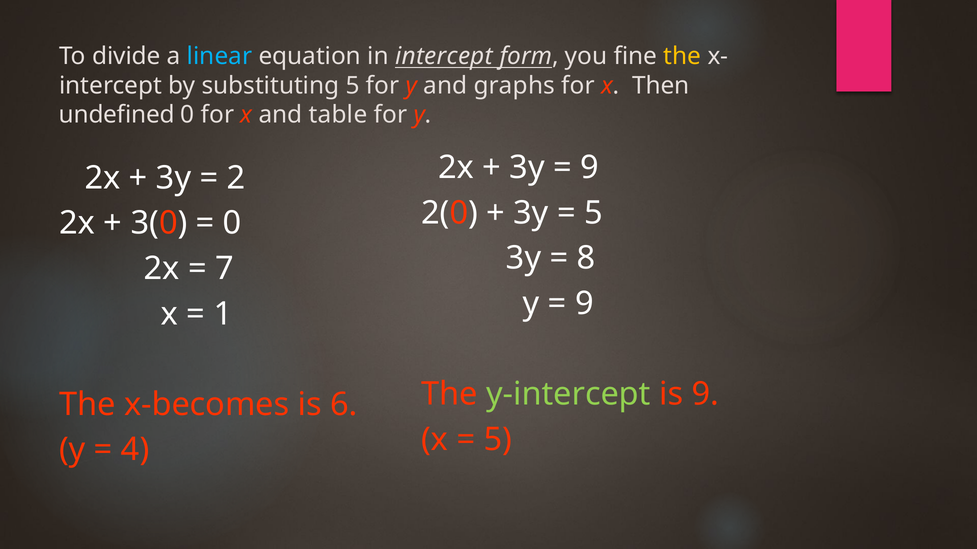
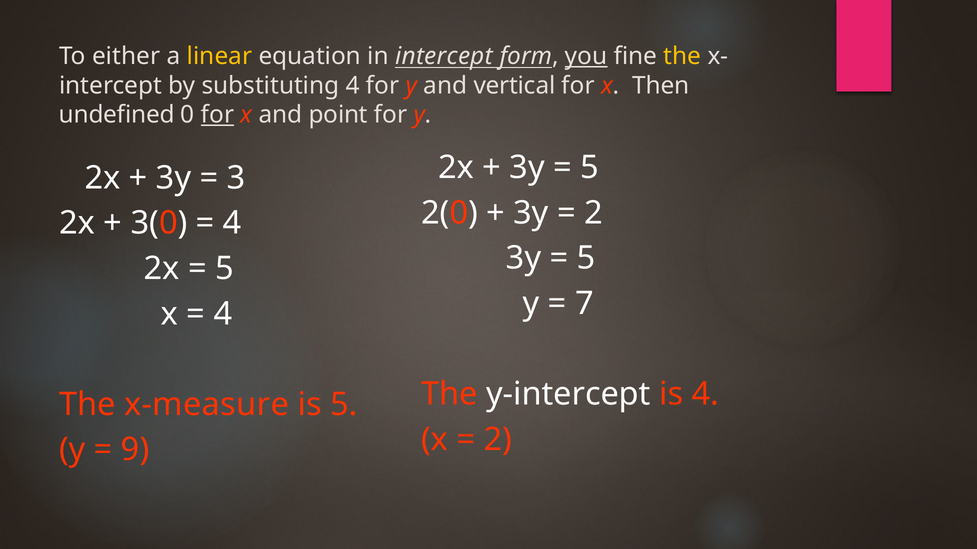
divide: divide -> either
linear colour: light blue -> yellow
you underline: none -> present
substituting 5: 5 -> 4
graphs: graphs -> vertical
for at (217, 115) underline: none -> present
table: table -> point
9 at (590, 168): 9 -> 5
2: 2 -> 3
5 at (594, 213): 5 -> 2
0 at (232, 223): 0 -> 4
8 at (586, 258): 8 -> 5
7 at (225, 269): 7 -> 5
9 at (584, 304): 9 -> 7
1 at (223, 314): 1 -> 4
y-intercept colour: light green -> white
is 9: 9 -> 4
x-becomes: x-becomes -> x-measure
is 6: 6 -> 5
5 at (498, 440): 5 -> 2
4: 4 -> 9
